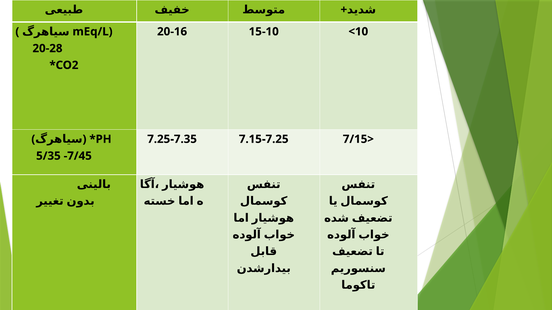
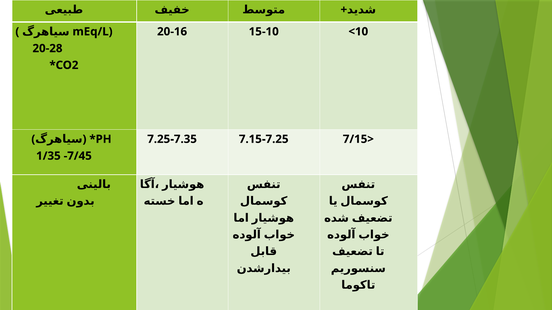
5/35: 5/35 -> 1/35
